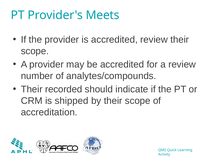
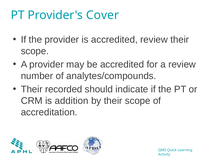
Meets: Meets -> Cover
shipped: shipped -> addition
